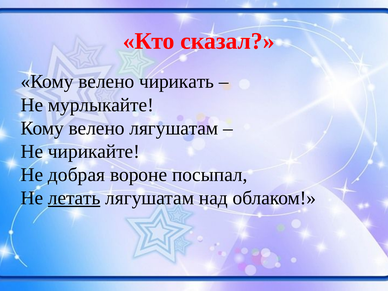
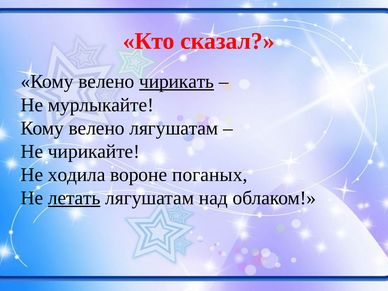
чирикать underline: none -> present
добрая: добрая -> ходила
посыпал: посыпал -> поганых
